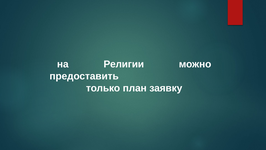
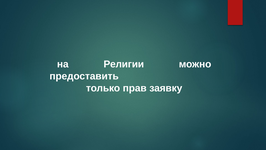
план: план -> прав
